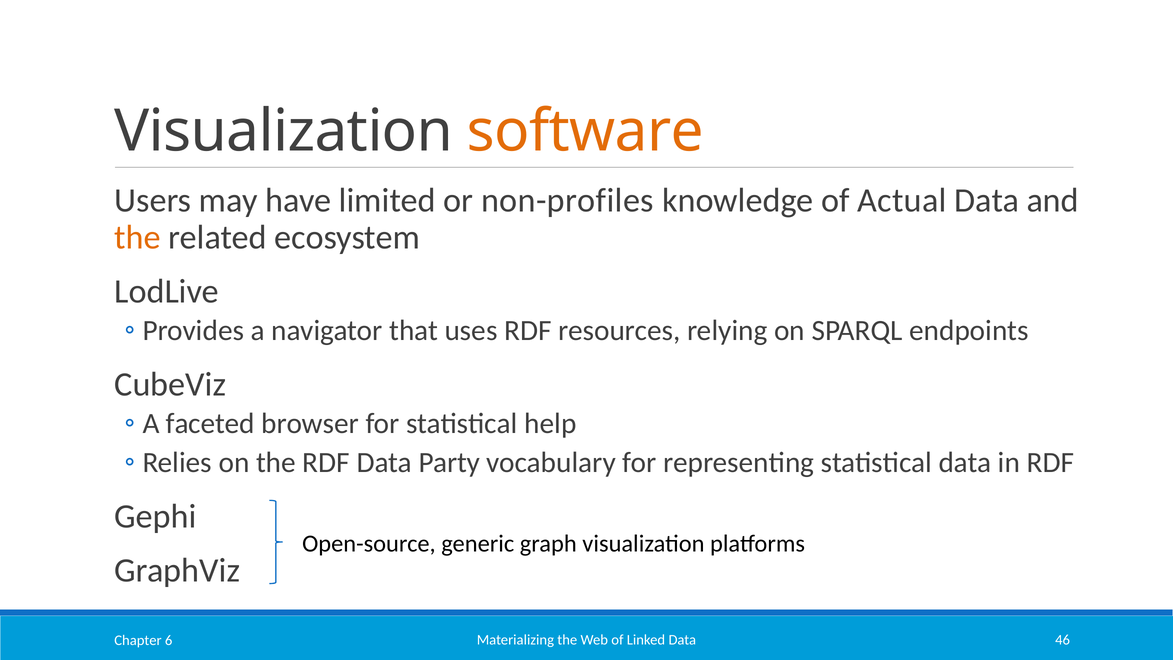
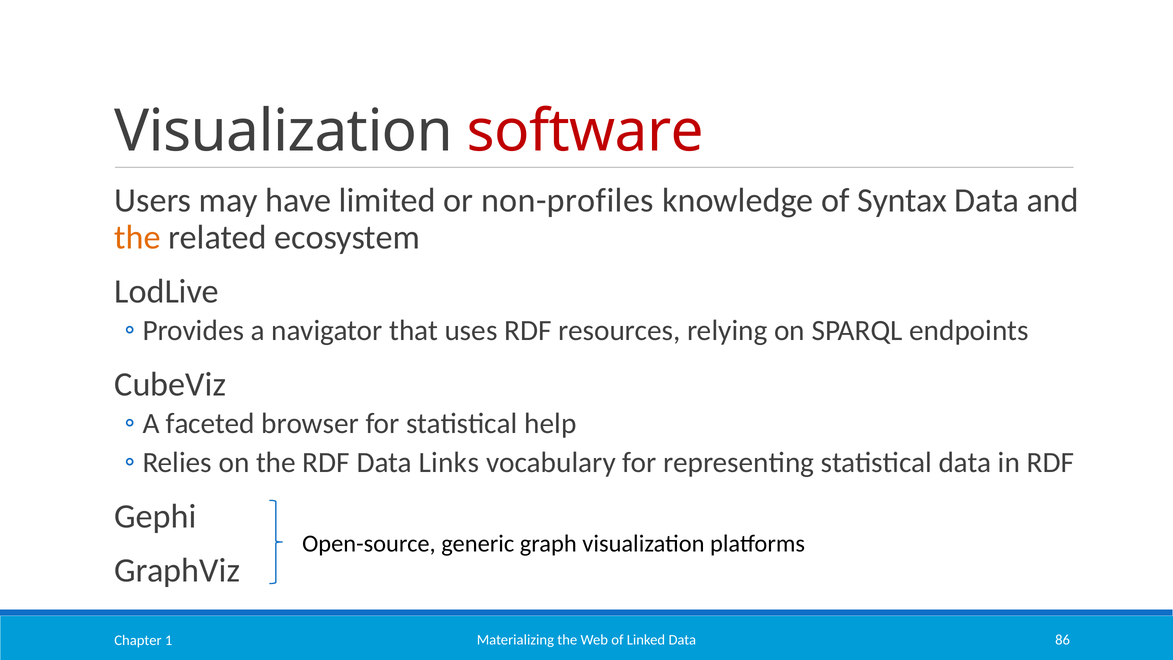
software colour: orange -> red
Actual: Actual -> Syntax
Party: Party -> Links
46: 46 -> 86
6: 6 -> 1
